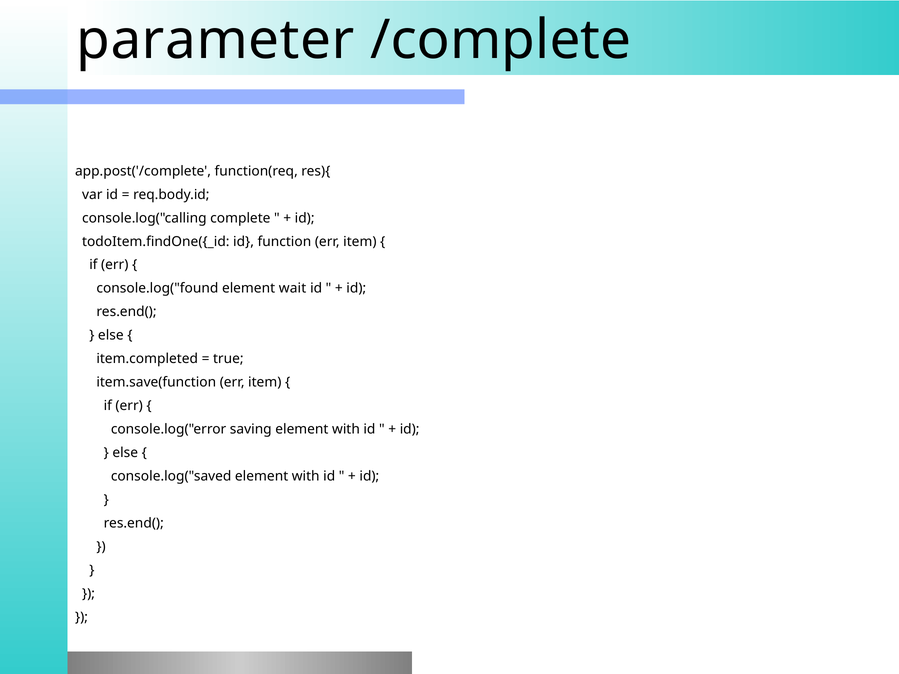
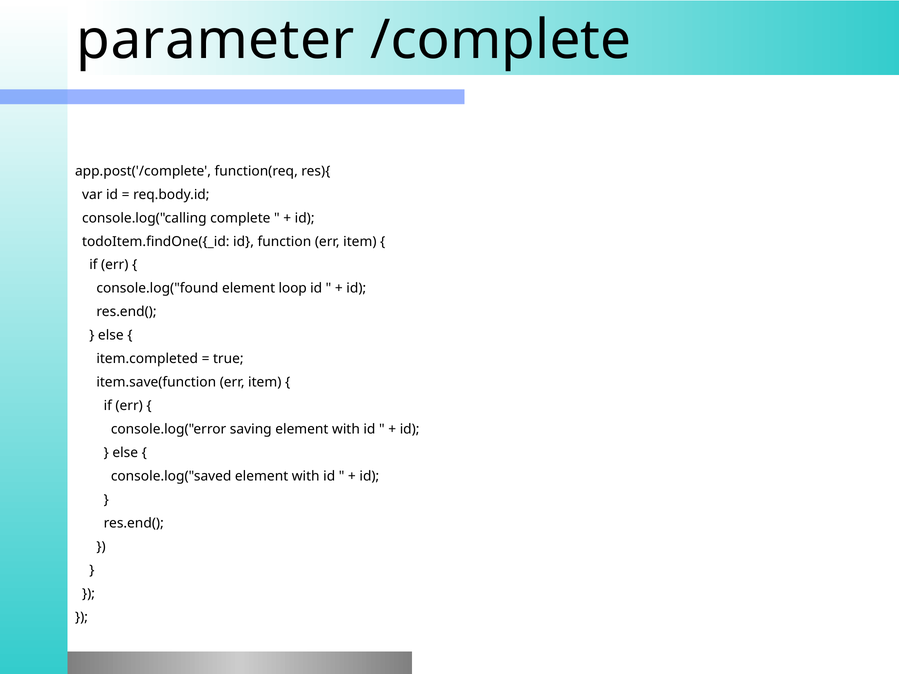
wait: wait -> loop
